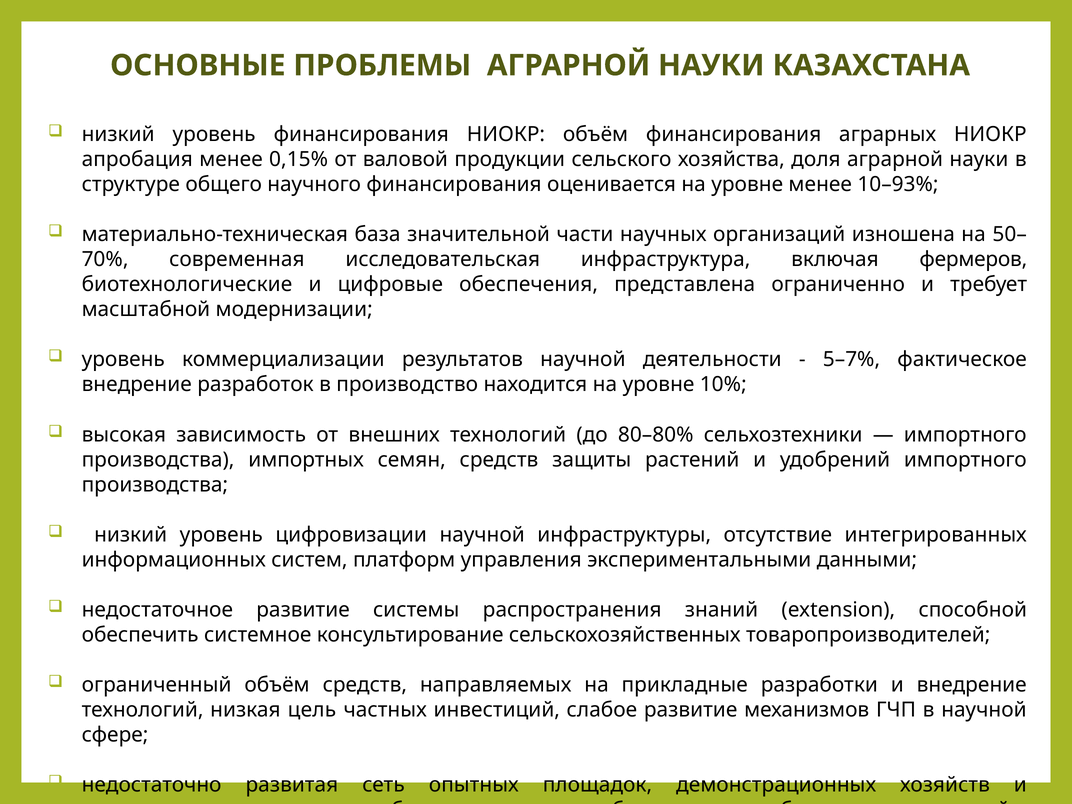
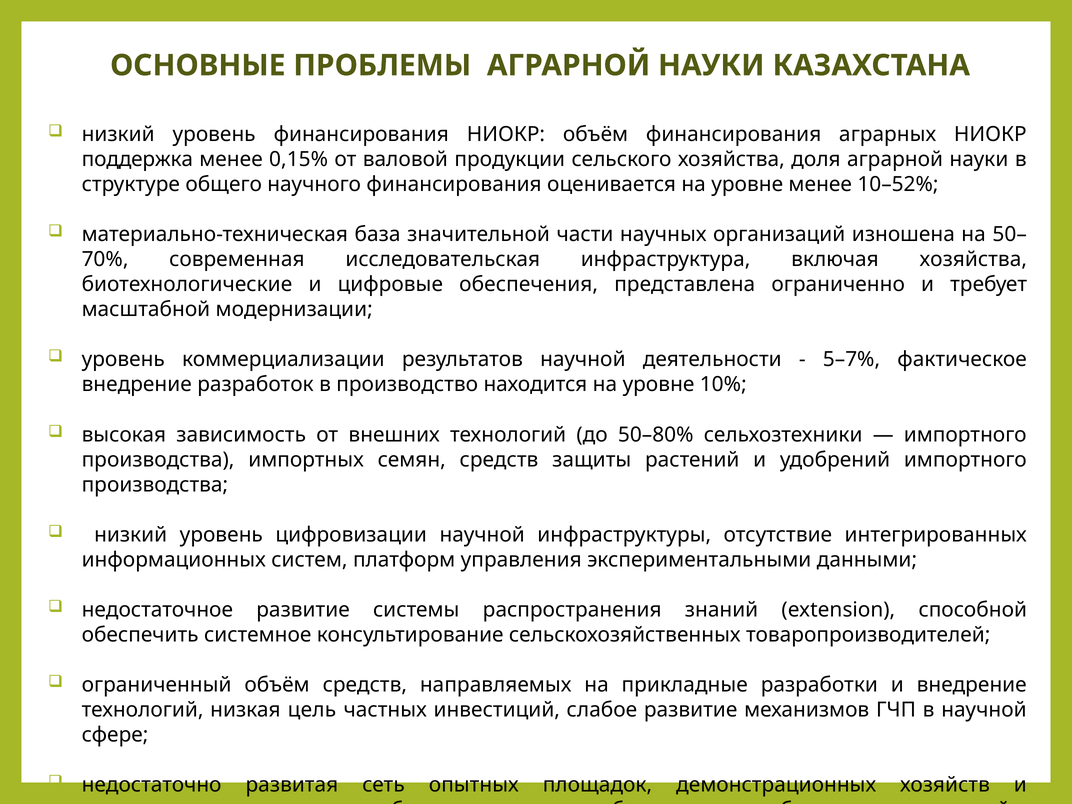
апробация: апробация -> поддержка
10–93%: 10–93% -> 10–52%
включая фермеров: фермеров -> хозяйства
80–80%: 80–80% -> 50–80%
